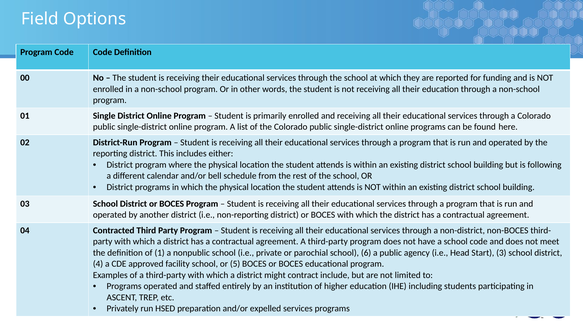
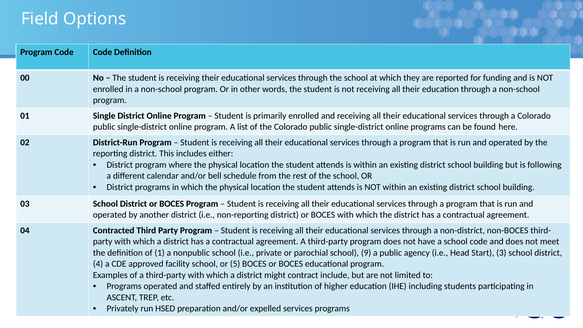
6: 6 -> 9
